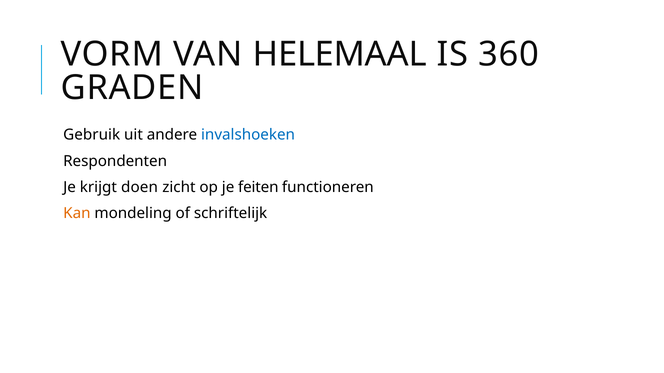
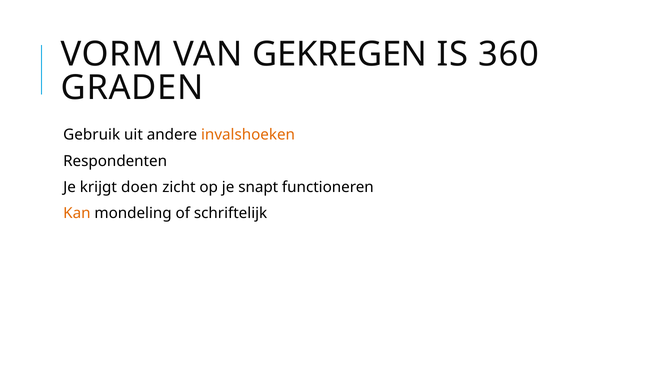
HELEMAAL: HELEMAAL -> GEKREGEN
invalshoeken colour: blue -> orange
feiten: feiten -> snapt
